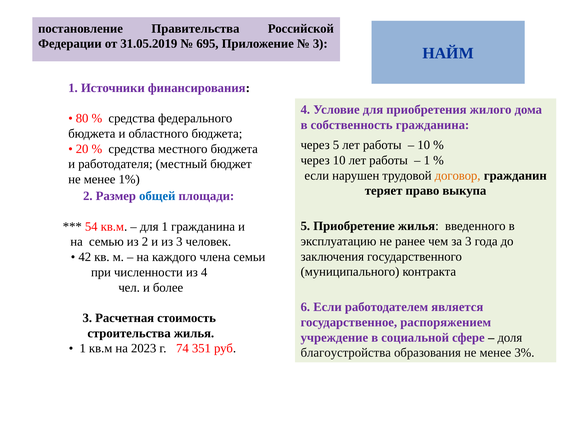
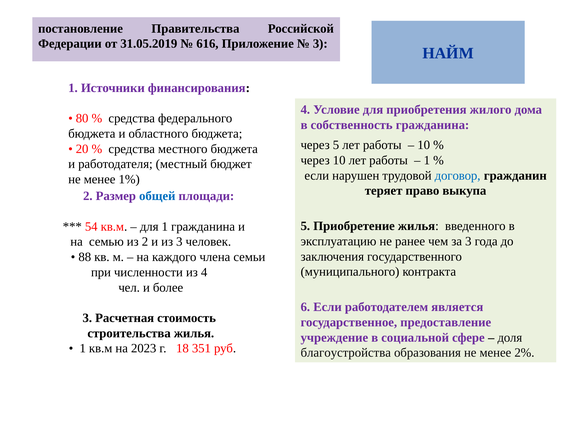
695: 695 -> 616
договор colour: orange -> blue
42: 42 -> 88
распоряжением: распоряжением -> предоставление
74: 74 -> 18
3%: 3% -> 2%
